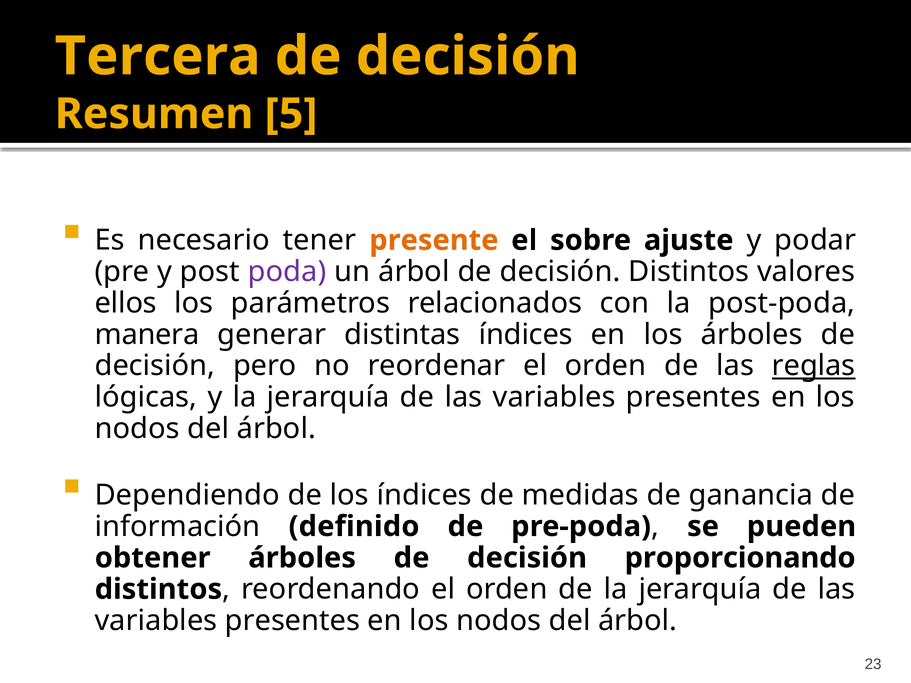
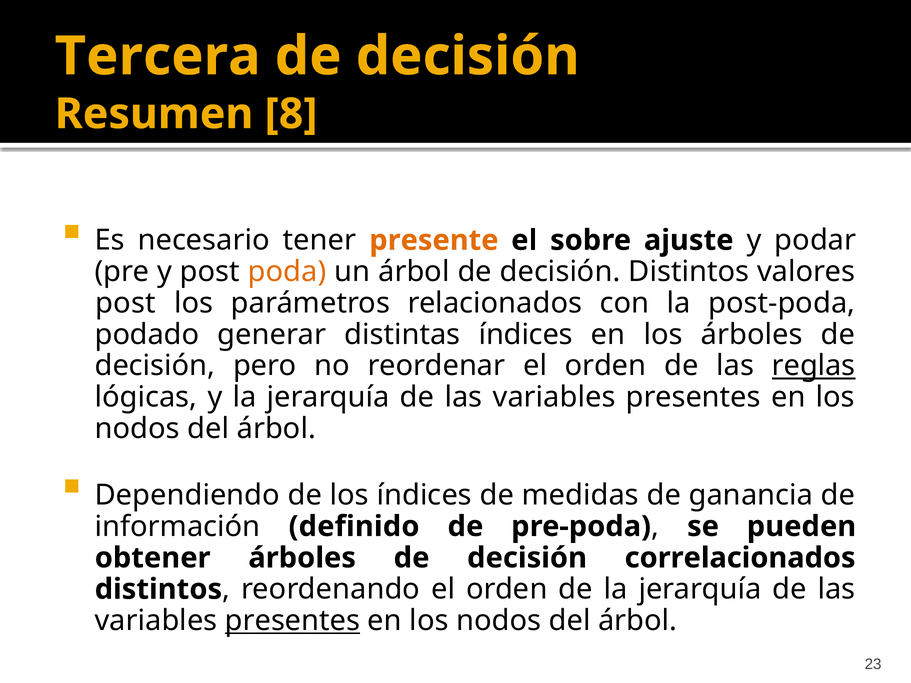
5: 5 -> 8
poda colour: purple -> orange
ellos at (126, 303): ellos -> post
manera: manera -> podado
proporcionando: proporcionando -> correlacionados
presentes at (292, 621) underline: none -> present
